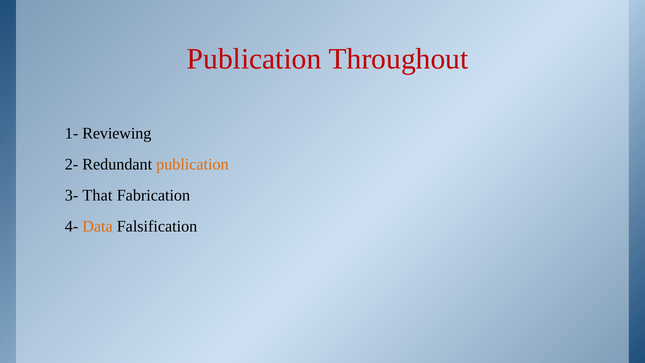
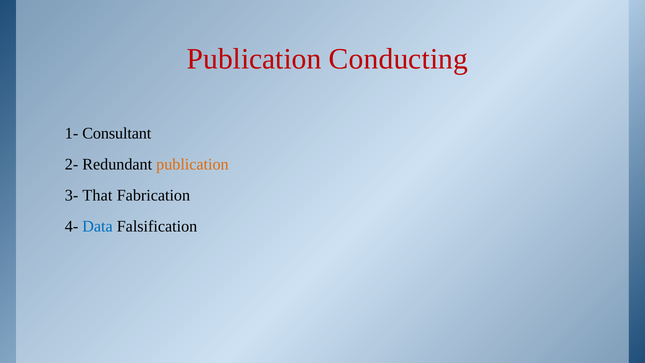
Throughout: Throughout -> Conducting
Reviewing: Reviewing -> Consultant
Data colour: orange -> blue
